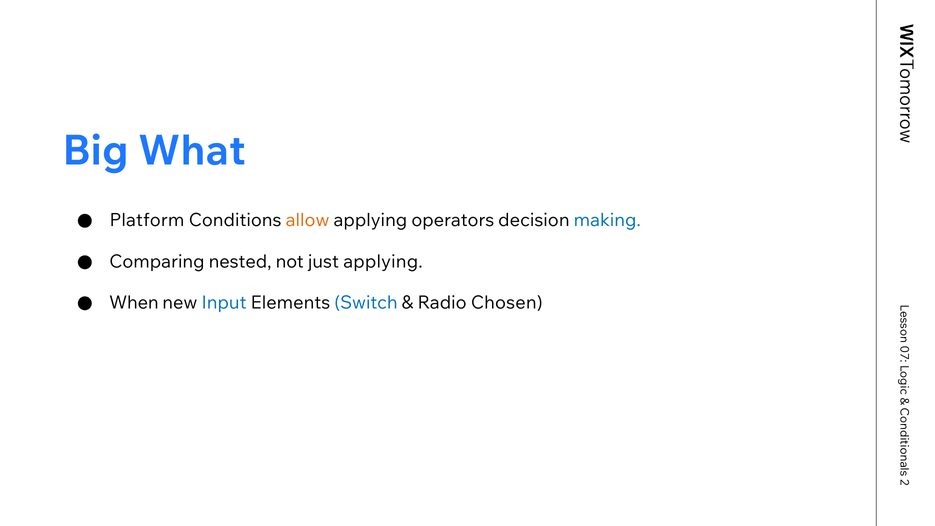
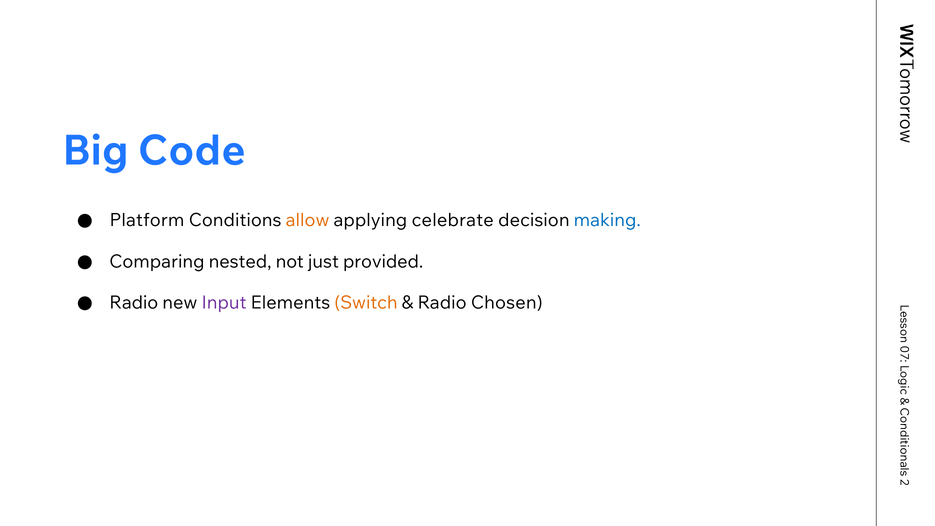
What: What -> Code
operators: operators -> celebrate
just applying: applying -> provided
When at (134, 303): When -> Radio
Input colour: blue -> purple
Switch colour: blue -> orange
